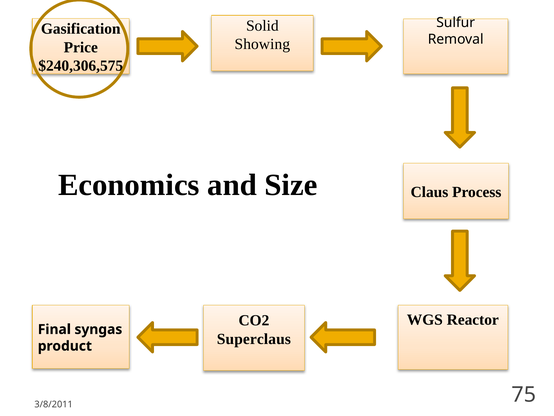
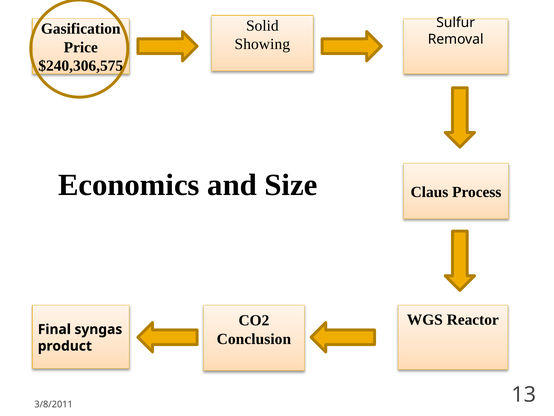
Superclaus: Superclaus -> Conclusion
75: 75 -> 13
